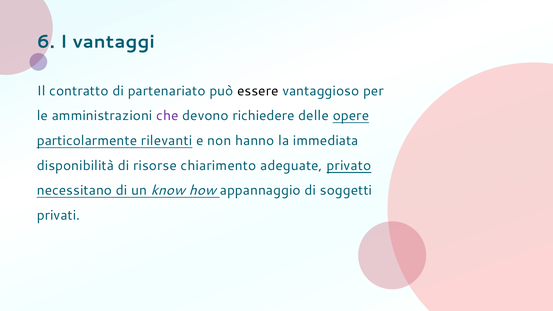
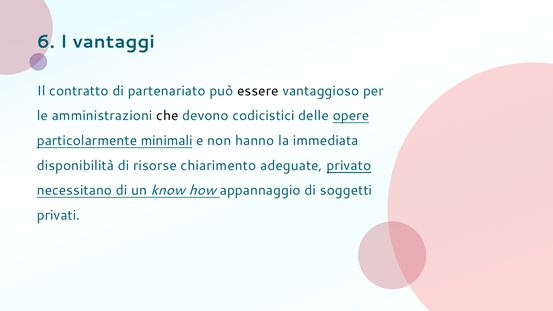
che colour: purple -> black
richiedere: richiedere -> codicistici
rilevanti: rilevanti -> minimali
